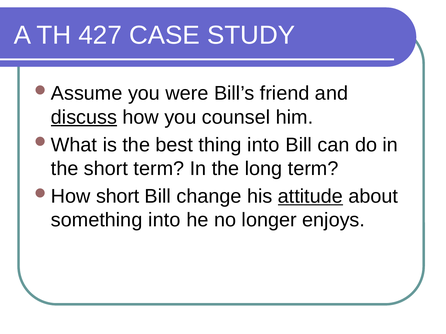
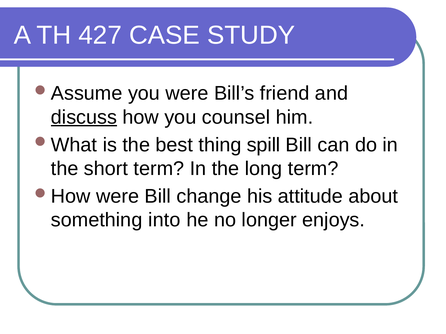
thing into: into -> spill
short at (118, 197): short -> were
attitude underline: present -> none
